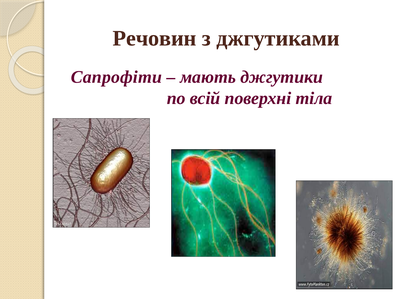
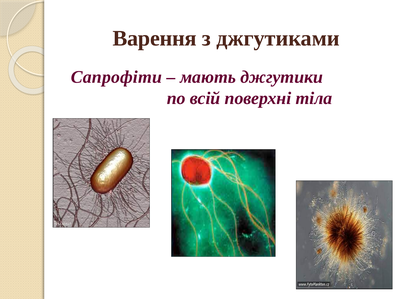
Речовин: Речовин -> Варення
